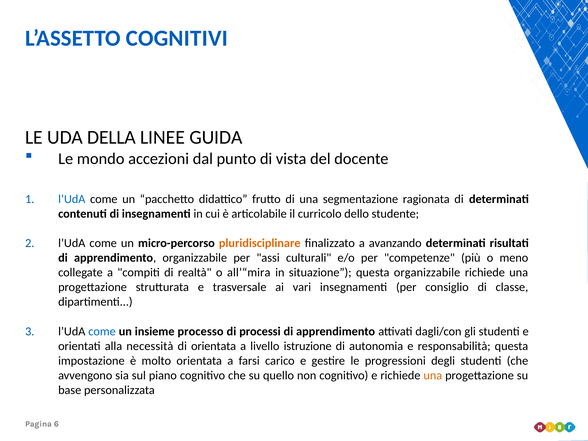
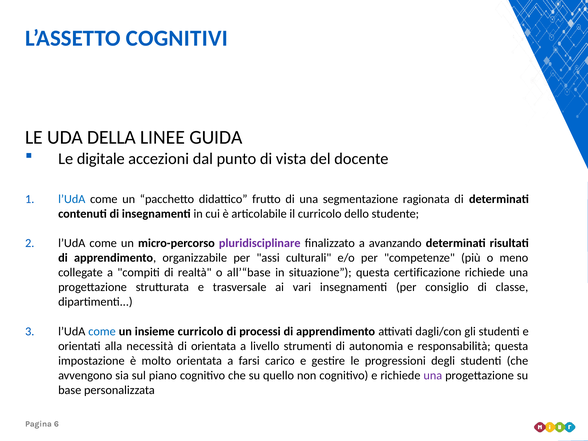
mondo: mondo -> digitale
pluridisciplinare colour: orange -> purple
all’“mira: all’“mira -> all’“base
questa organizzabile: organizzabile -> certificazione
insieme processo: processo -> curricolo
istruzione: istruzione -> strumenti
una at (433, 375) colour: orange -> purple
